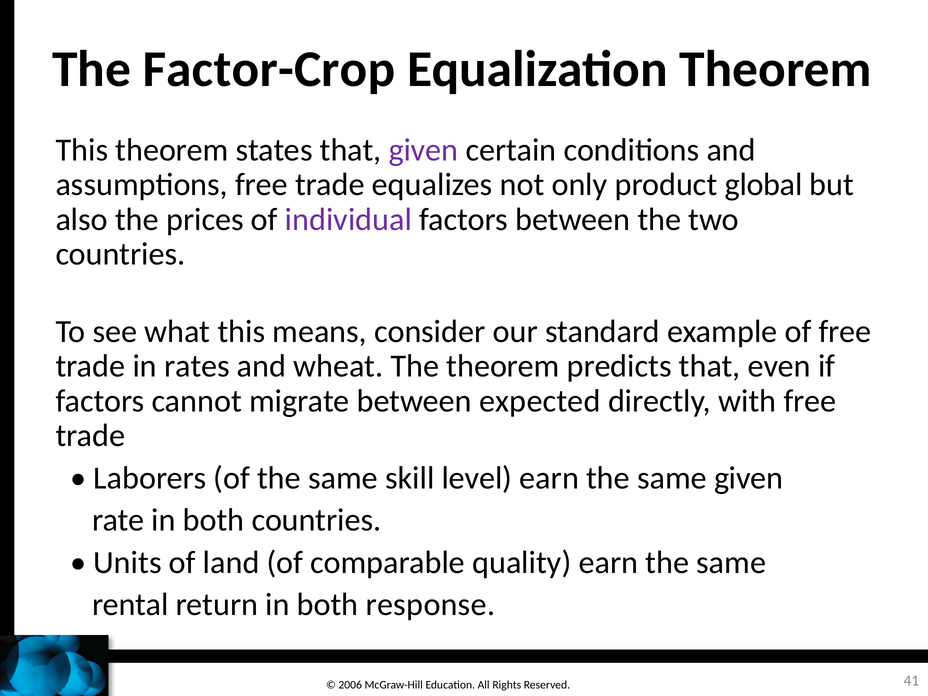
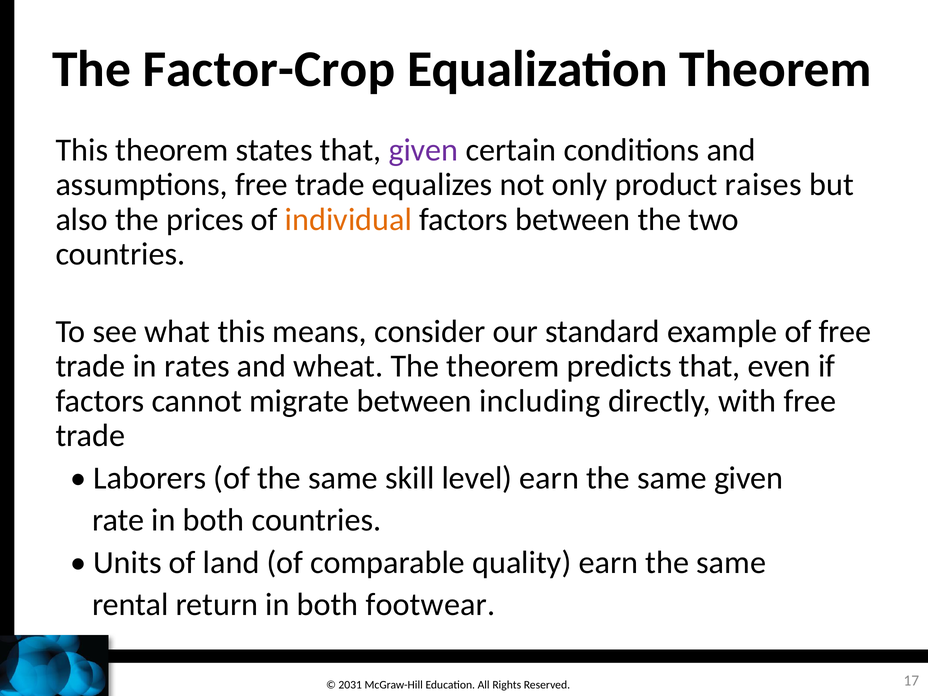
global: global -> raises
individual colour: purple -> orange
expected: expected -> including
response: response -> footwear
2006: 2006 -> 2031
41: 41 -> 17
